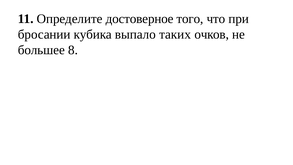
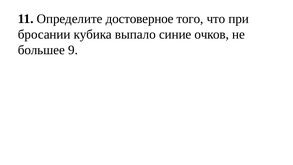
таких: таких -> синие
8: 8 -> 9
